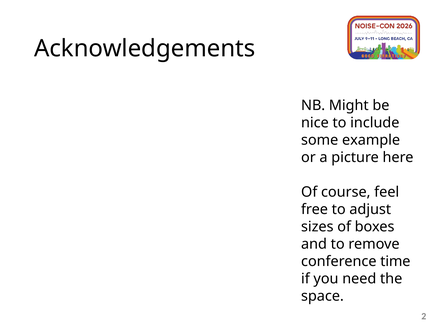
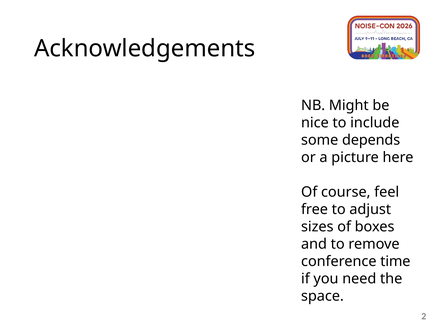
example: example -> depends
